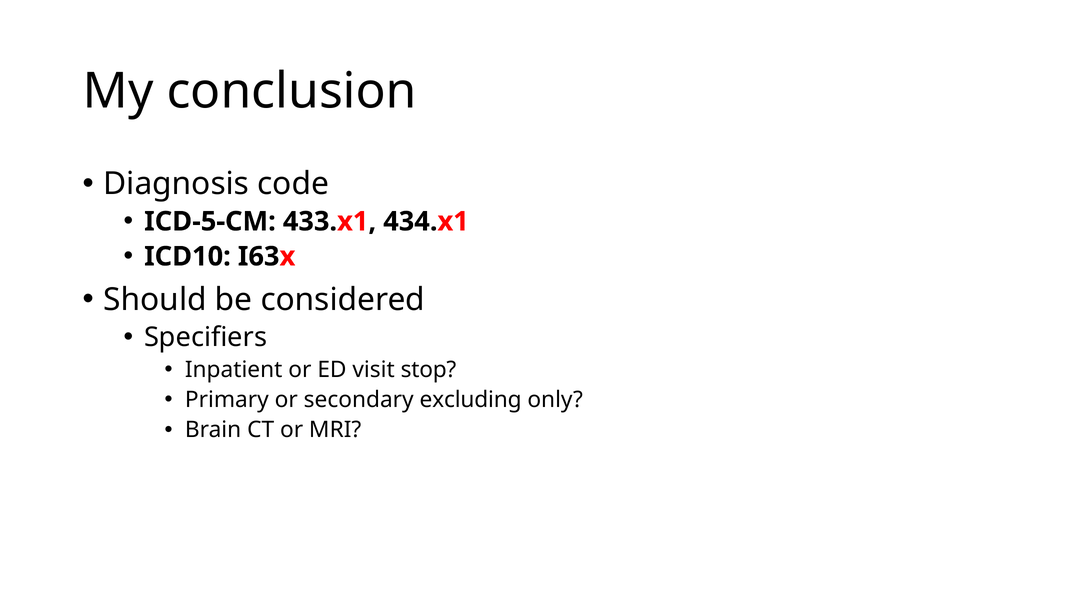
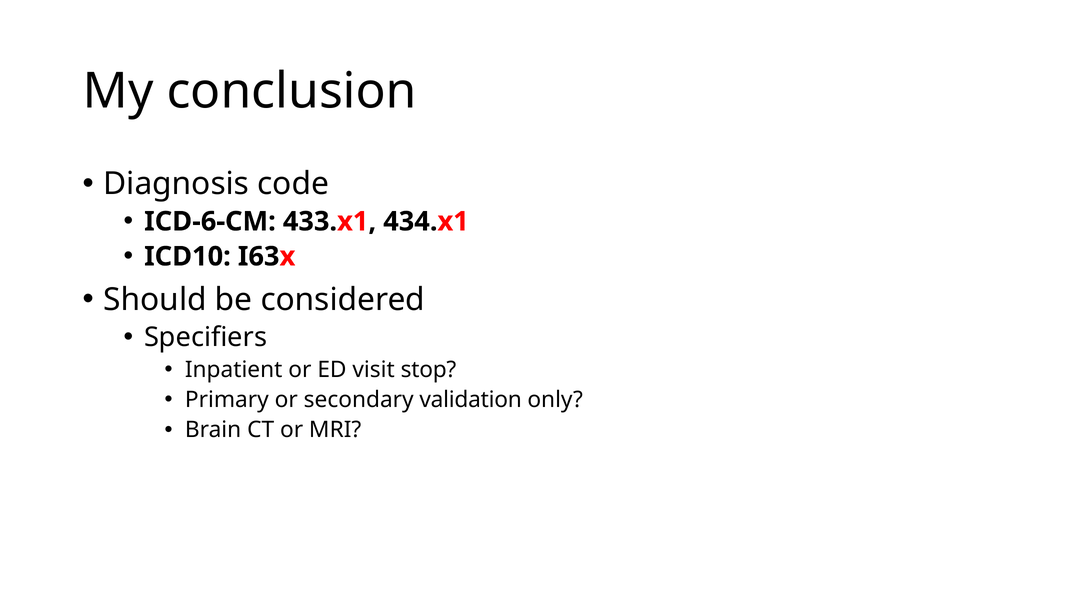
ICD-5-CM: ICD-5-CM -> ICD-6-CM
excluding: excluding -> validation
